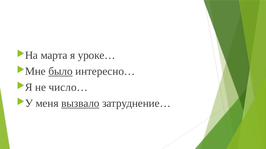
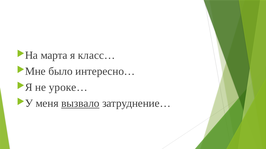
уроке…: уроке… -> класс…
было underline: present -> none
число…: число… -> уроке…
